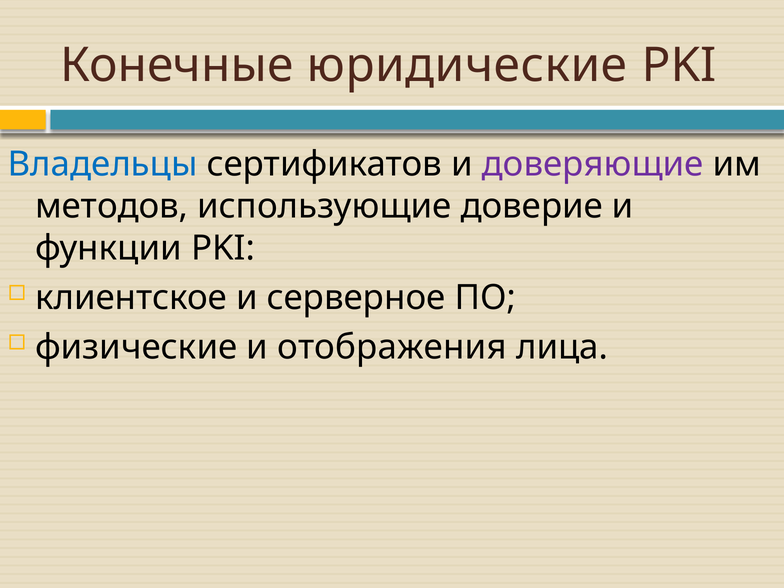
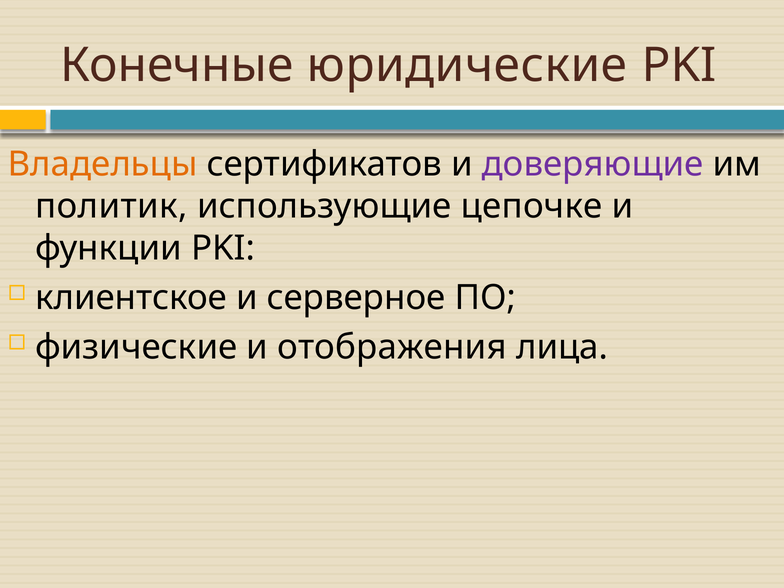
Владельцы colour: blue -> orange
методов: методов -> политик
доверие: доверие -> цепочке
